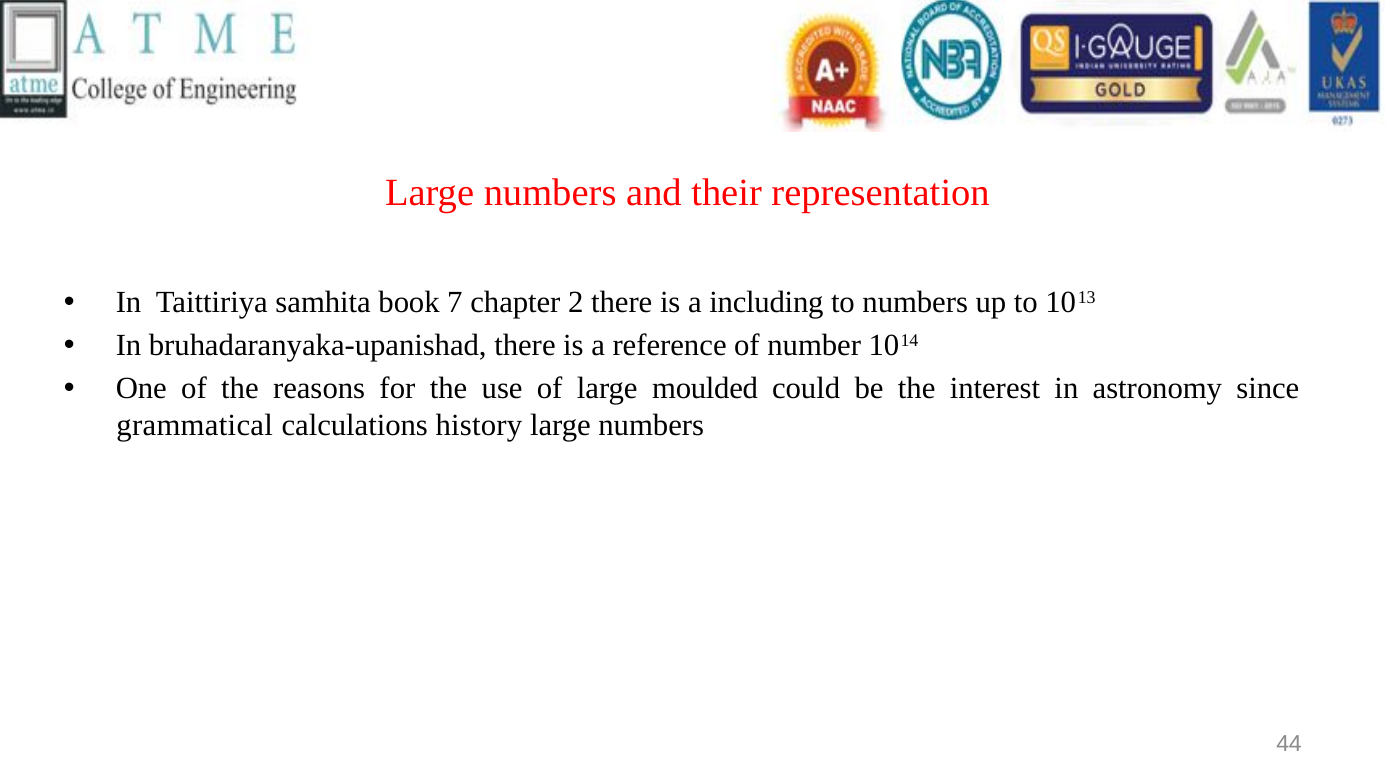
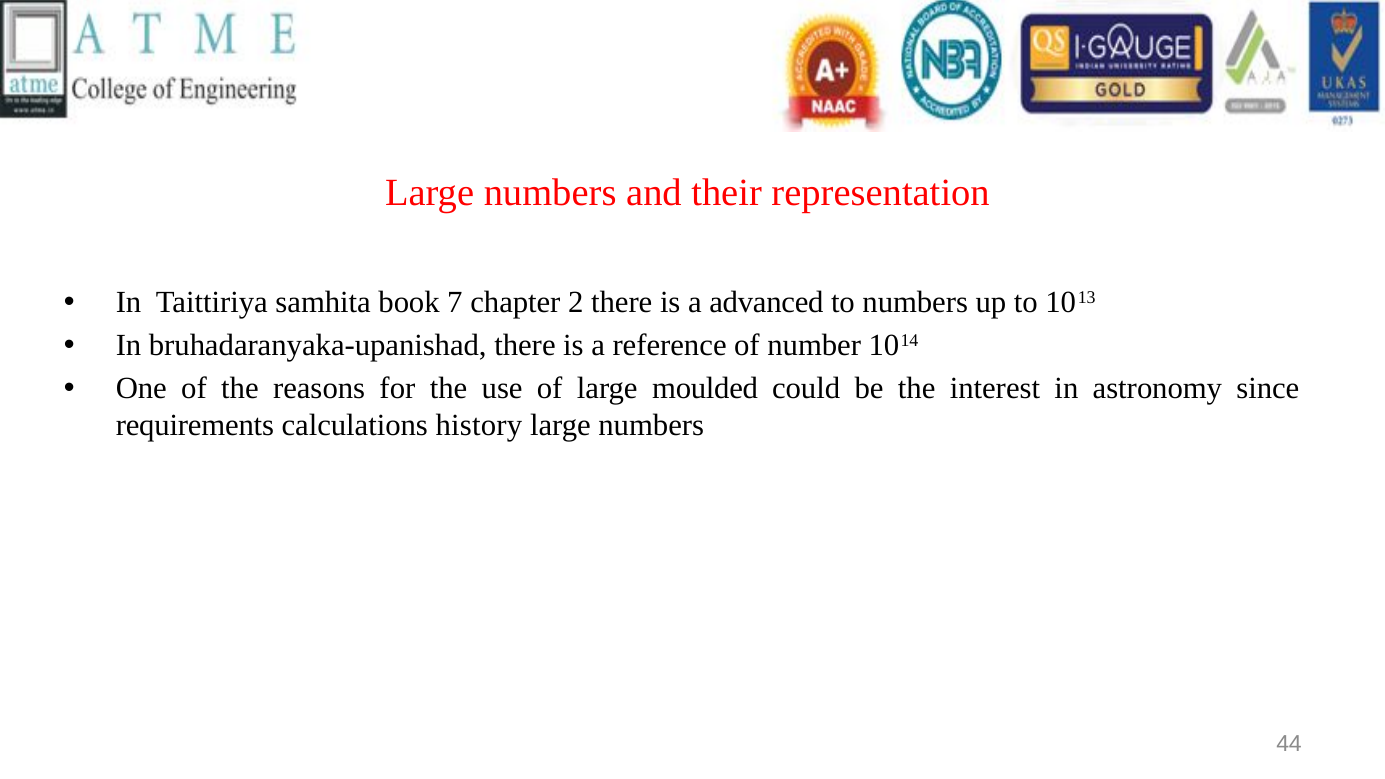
including: including -> advanced
grammatical: grammatical -> requirements
